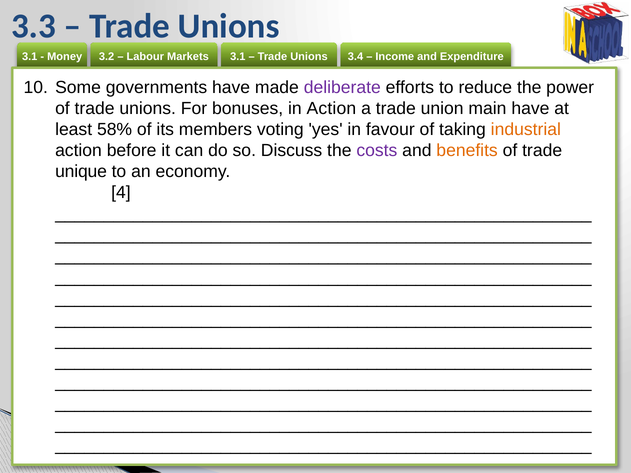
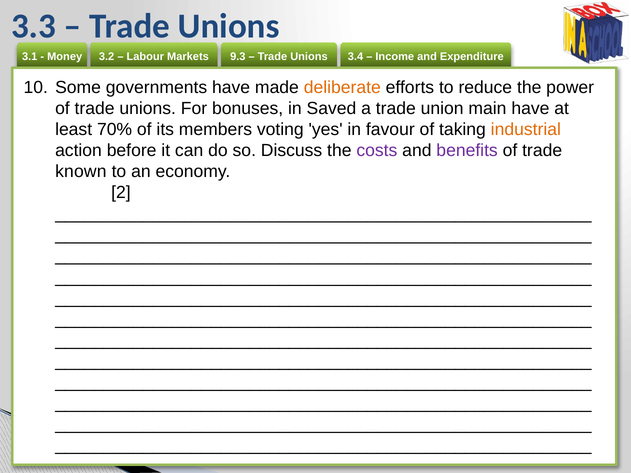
3.1 at (238, 56): 3.1 -> 9.3
deliberate colour: purple -> orange
in Action: Action -> Saved
58%: 58% -> 70%
benefits colour: orange -> purple
unique: unique -> known
4: 4 -> 2
